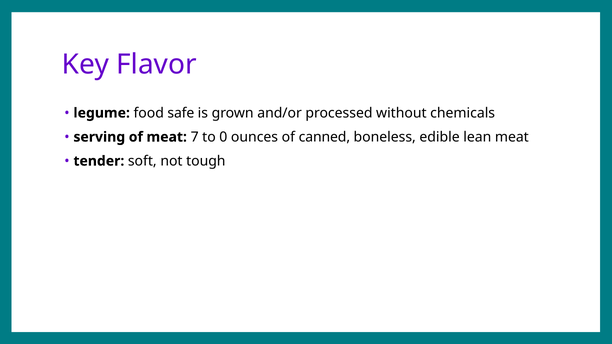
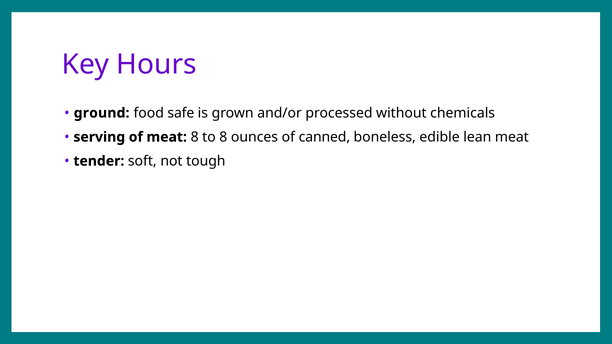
Flavor: Flavor -> Hours
legume: legume -> ground
meat 7: 7 -> 8
to 0: 0 -> 8
